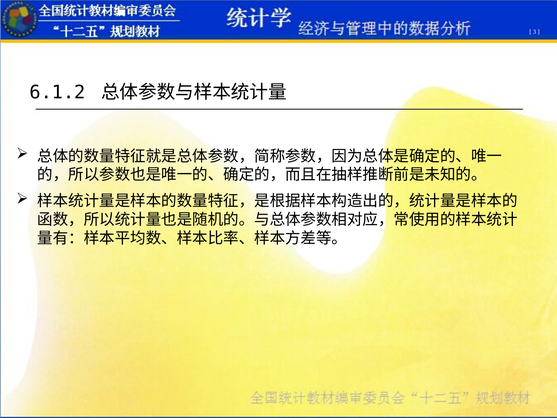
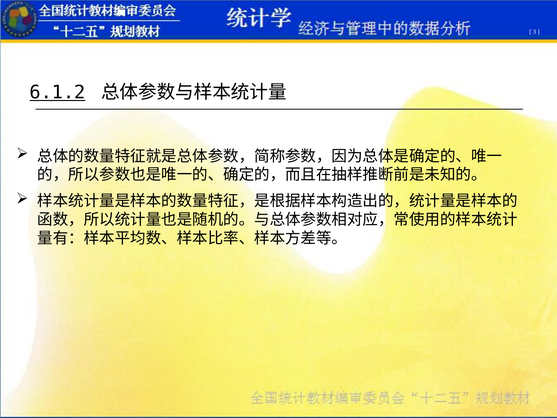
6.1.2 underline: none -> present
